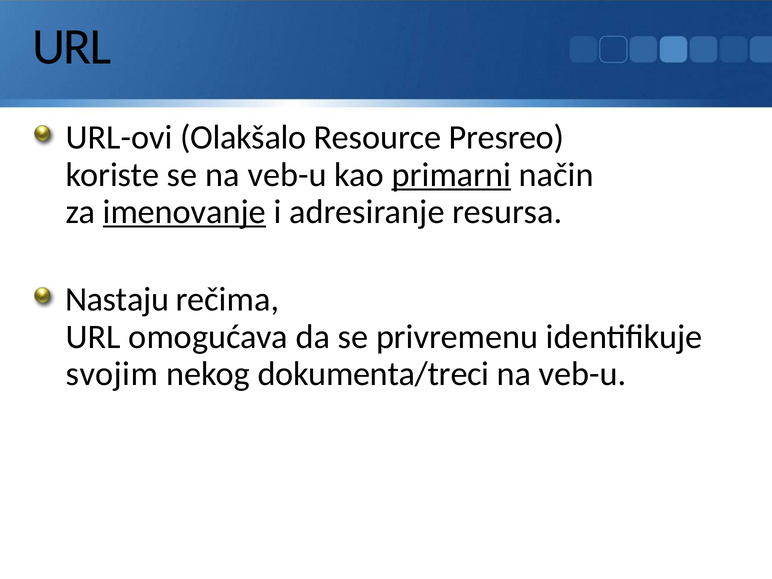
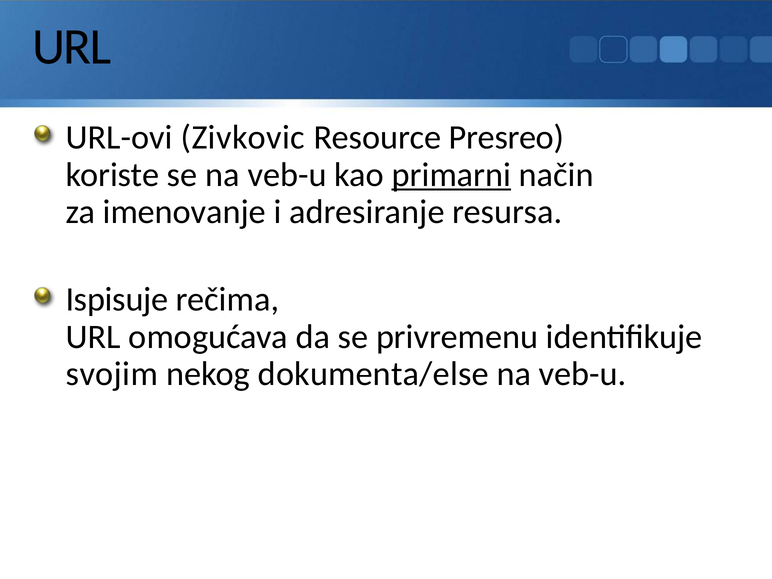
Olakšalo: Olakšalo -> Zivkovic
imenovanje underline: present -> none
Nastaju: Nastaju -> Ispisuje
dokumenta/treci: dokumenta/treci -> dokumenta/else
